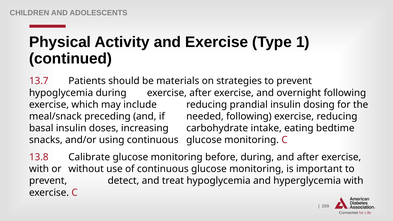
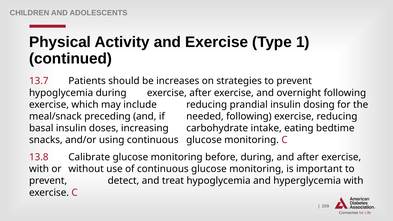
materials: materials -> increases
